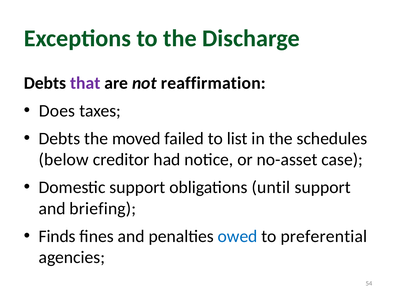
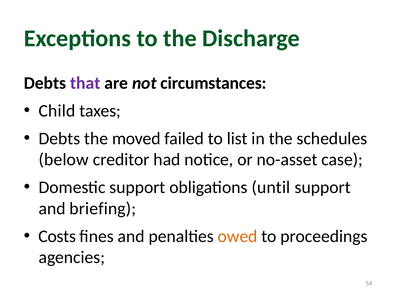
reaffirmation: reaffirmation -> circumstances
Does: Does -> Child
Finds: Finds -> Costs
owed colour: blue -> orange
preferential: preferential -> proceedings
